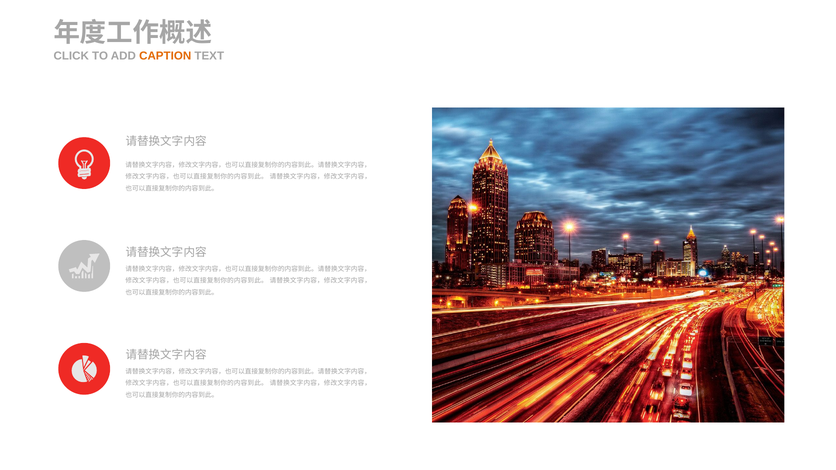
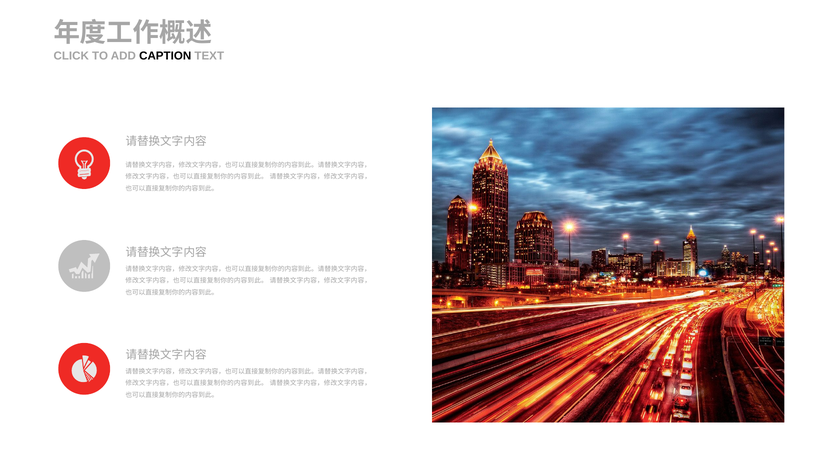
CAPTION colour: orange -> black
